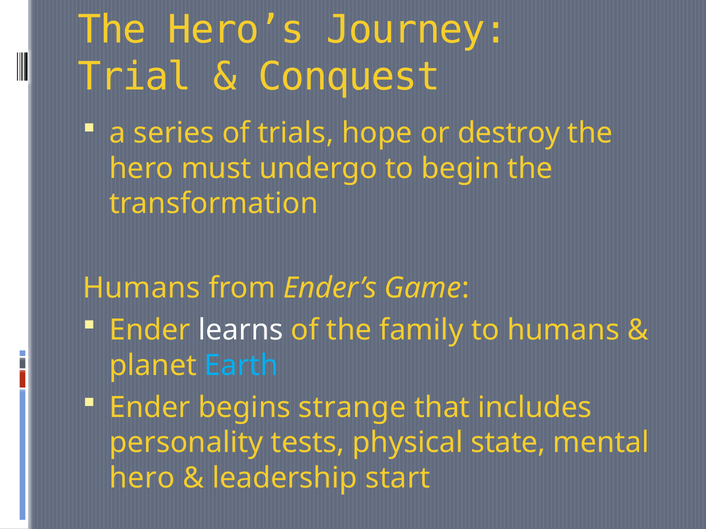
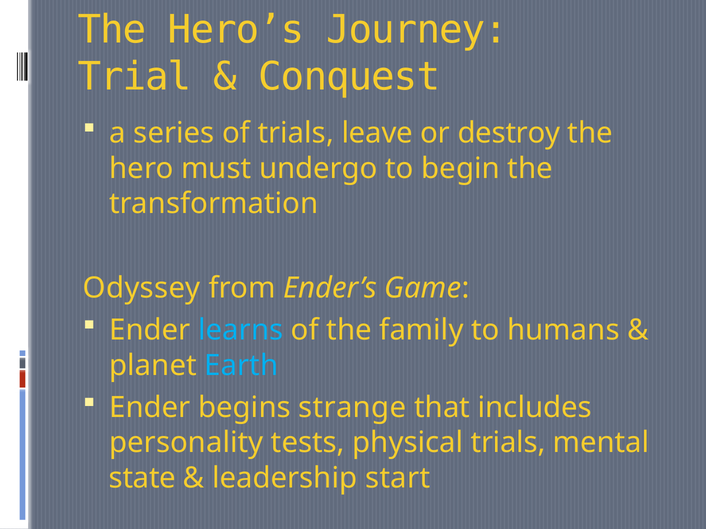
hope: hope -> leave
Humans at (142, 288): Humans -> Odyssey
learns colour: white -> light blue
physical state: state -> trials
hero at (142, 478): hero -> state
